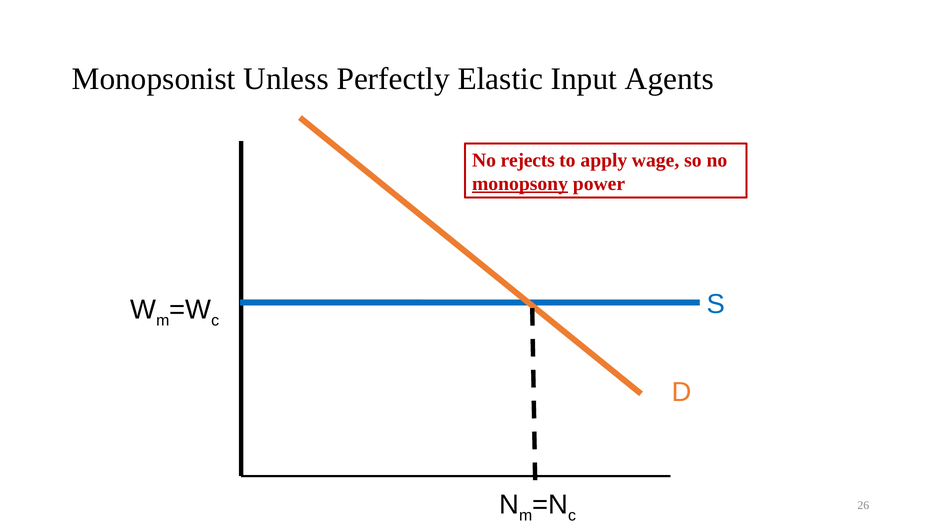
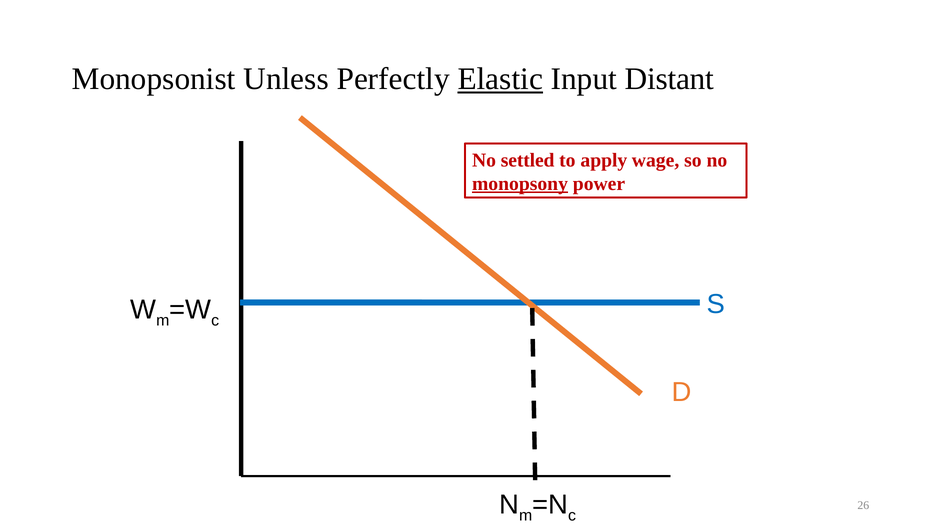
Elastic underline: none -> present
Agents: Agents -> Distant
rejects: rejects -> settled
